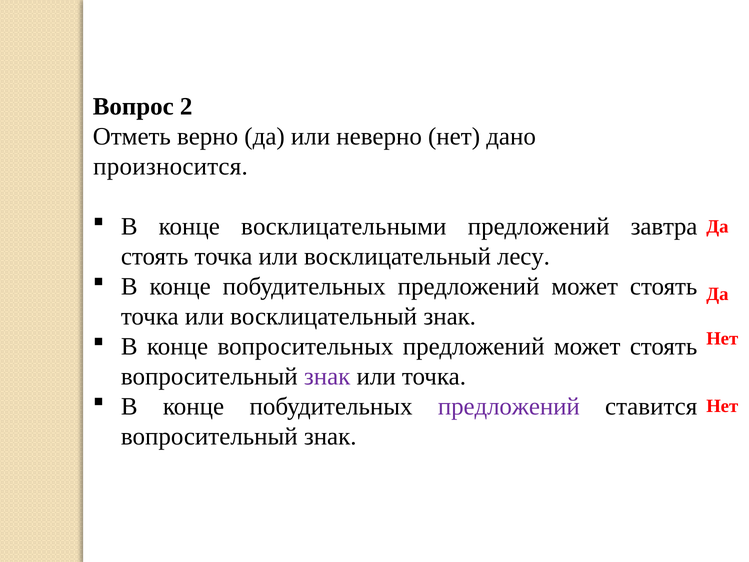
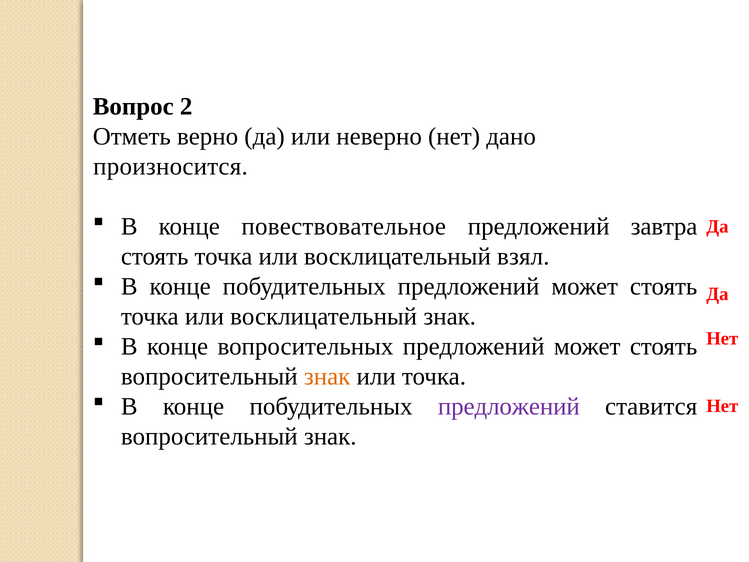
восклицательными: восклицательными -> повествовательное
лесу: лесу -> взял
знак at (327, 376) colour: purple -> orange
